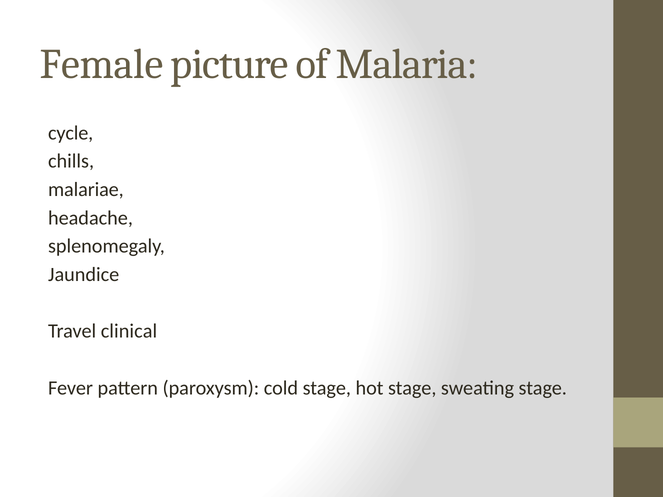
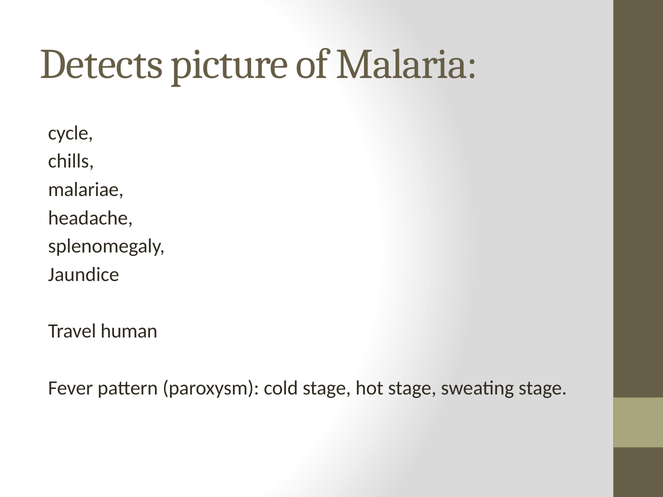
Female: Female -> Detects
clinical: clinical -> human
